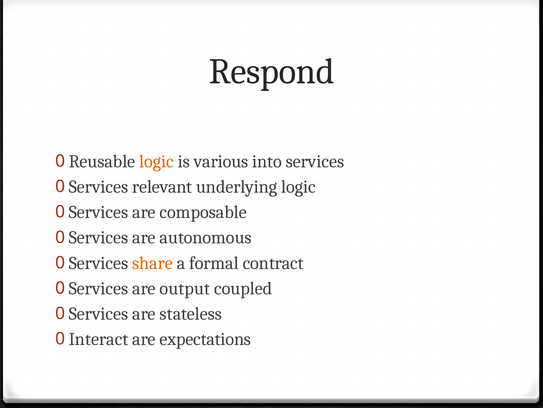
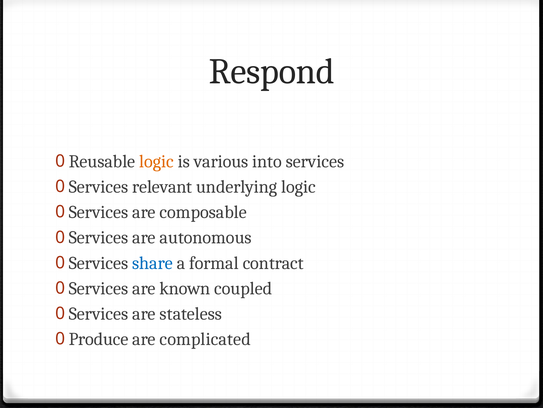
share colour: orange -> blue
output: output -> known
Interact: Interact -> Produce
expectations: expectations -> complicated
